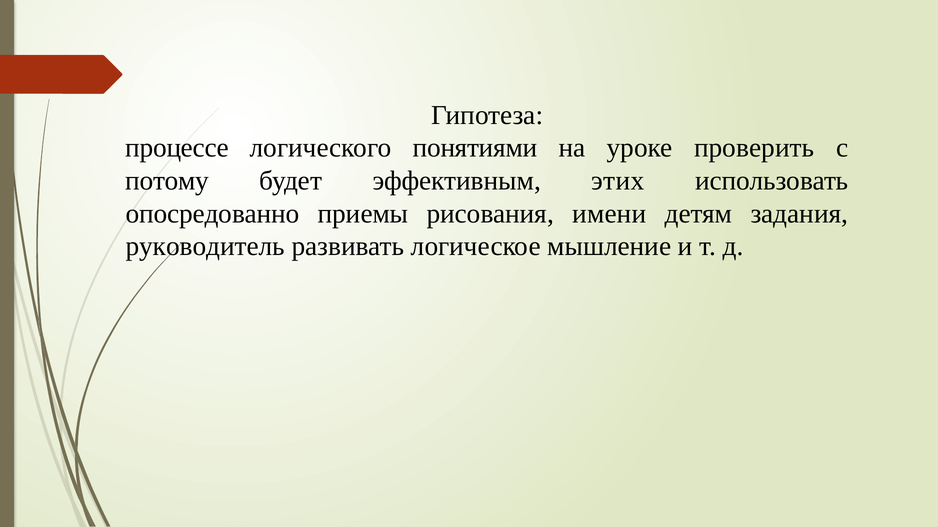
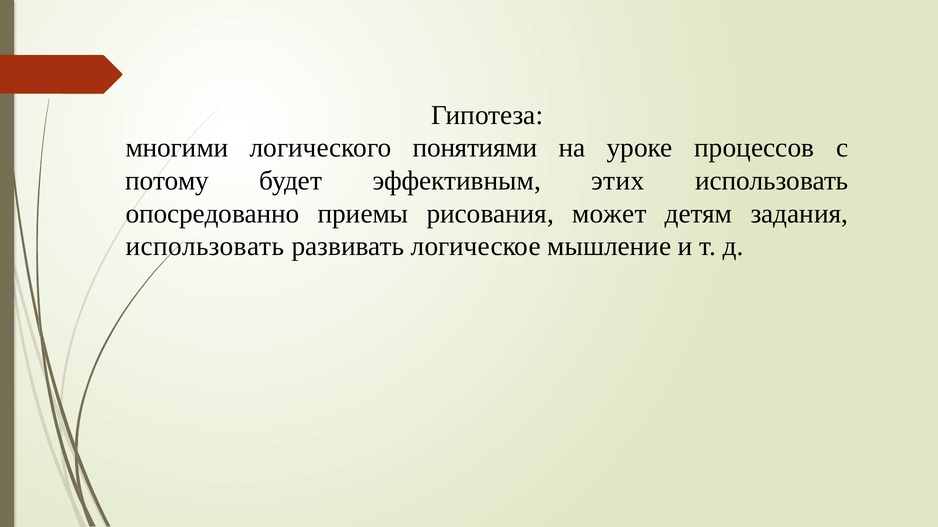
процессе: процессе -> многими
проверить: проверить -> процессов
имени: имени -> может
руководитель at (205, 247): руководитель -> использовать
